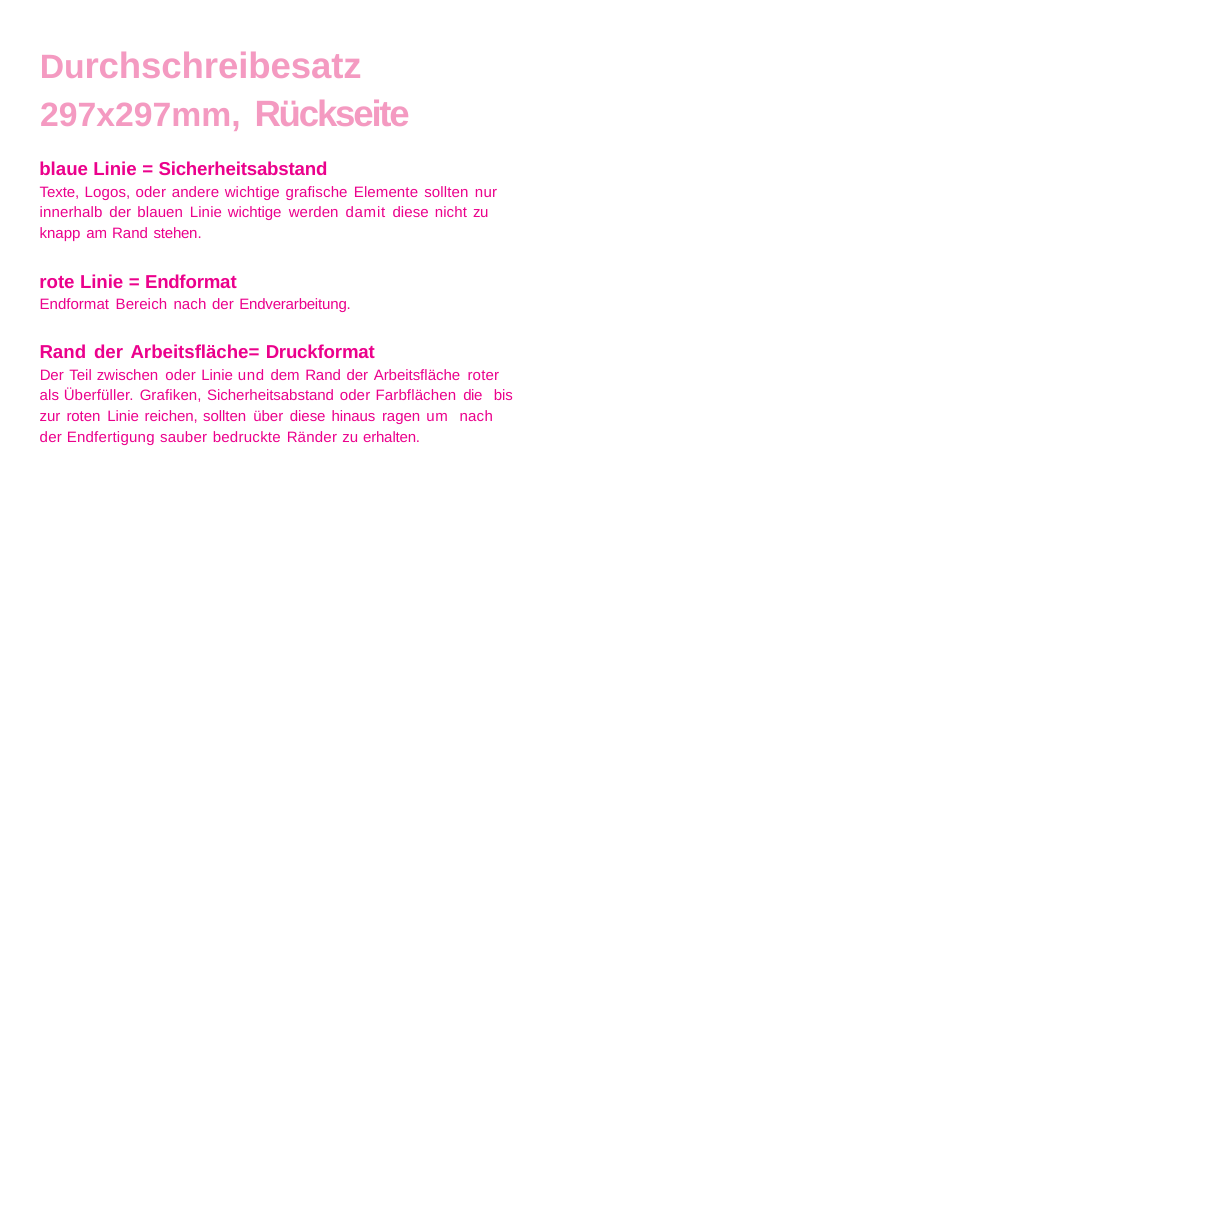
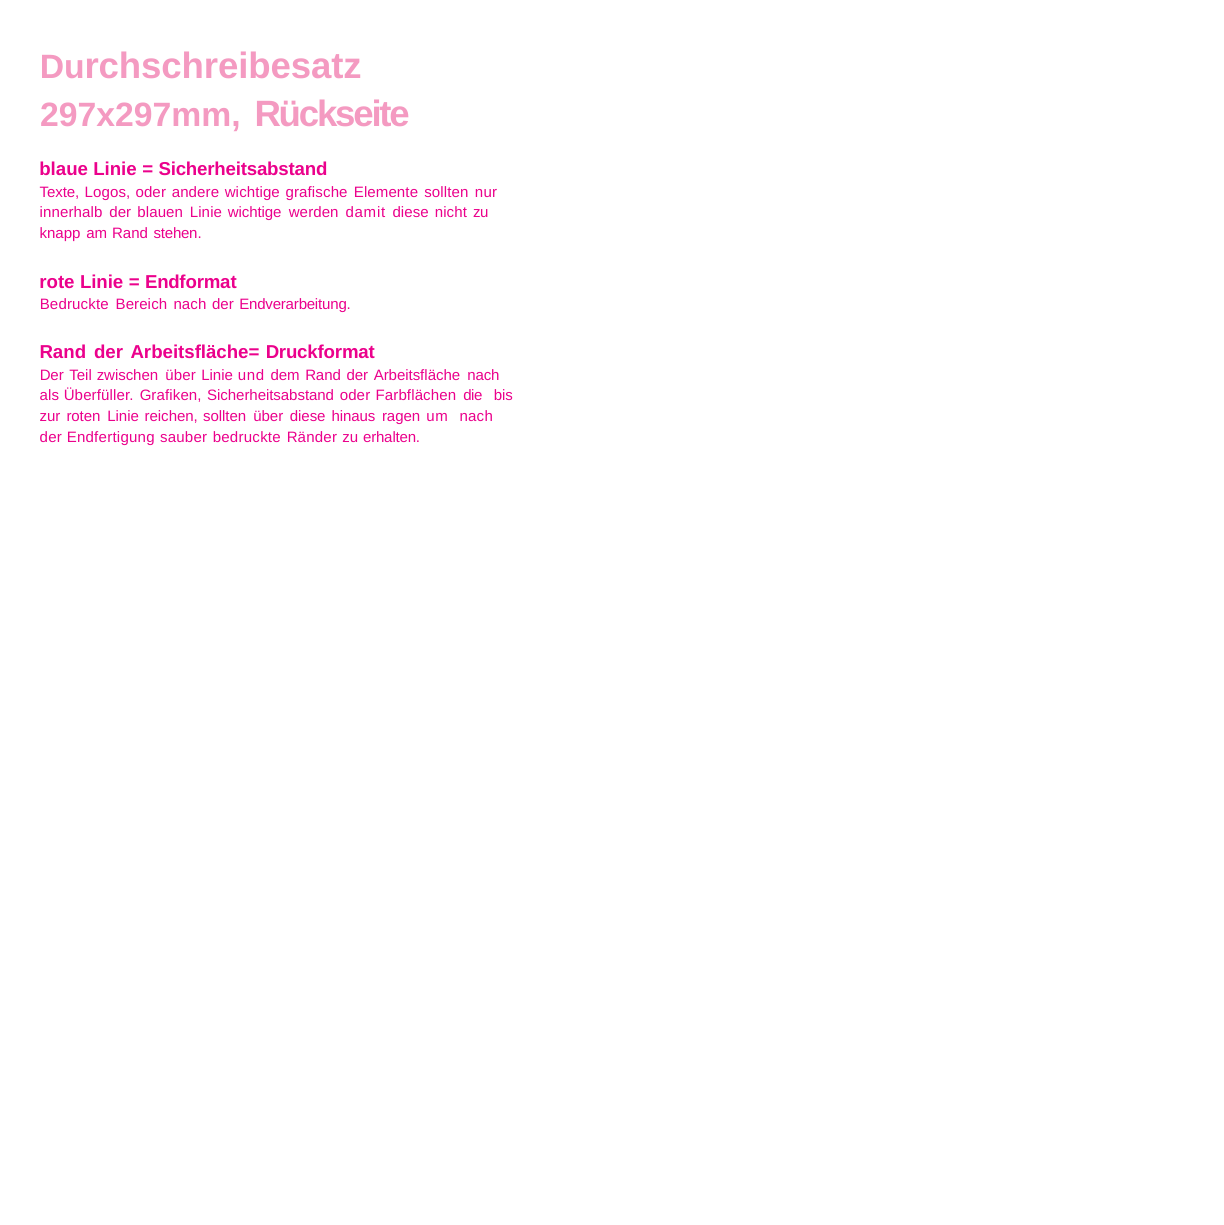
Endformat at (74, 304): Endformat -> Bedruckte
zwischen oder: oder -> über
Arbeitsfläche roter: roter -> nach
